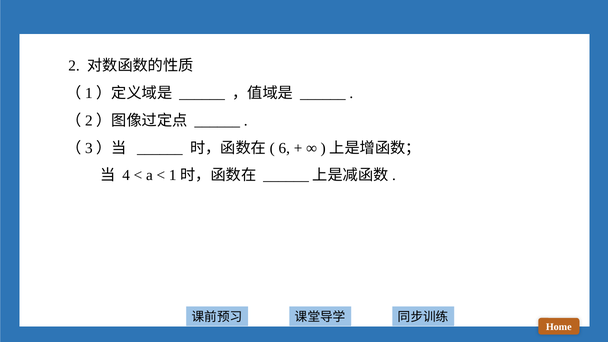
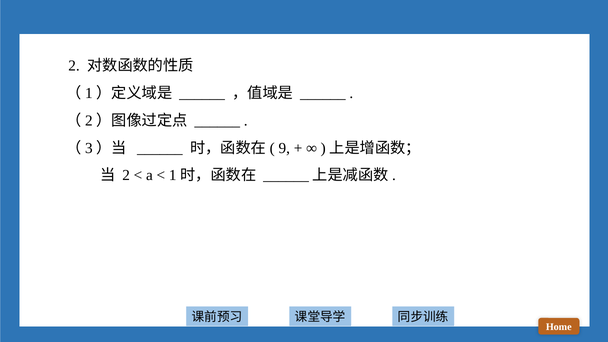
6: 6 -> 9
4 at (126, 175): 4 -> 2
